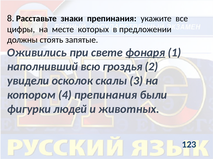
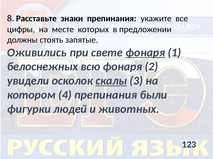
наполнивший: наполнивший -> белоснежных
всю гроздья: гроздья -> фонаря
скалы underline: none -> present
